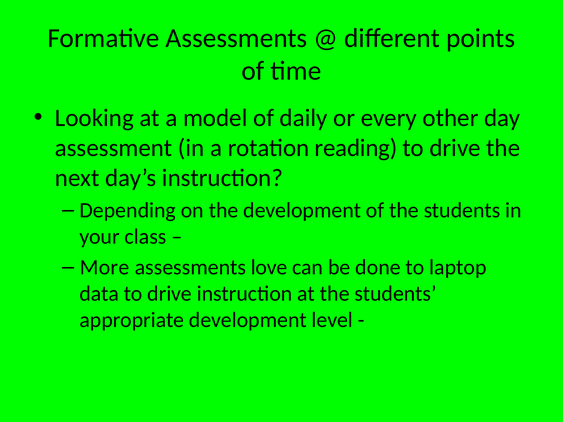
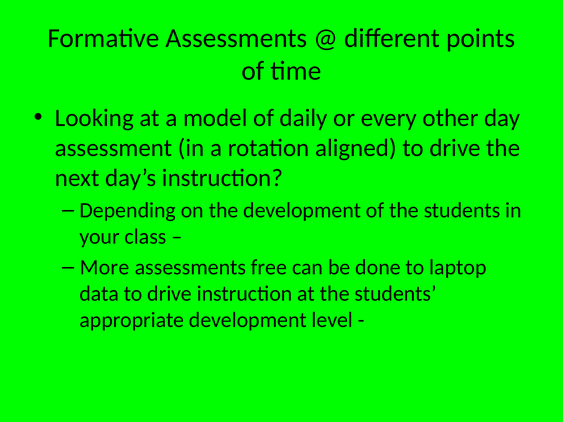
reading: reading -> aligned
love: love -> free
